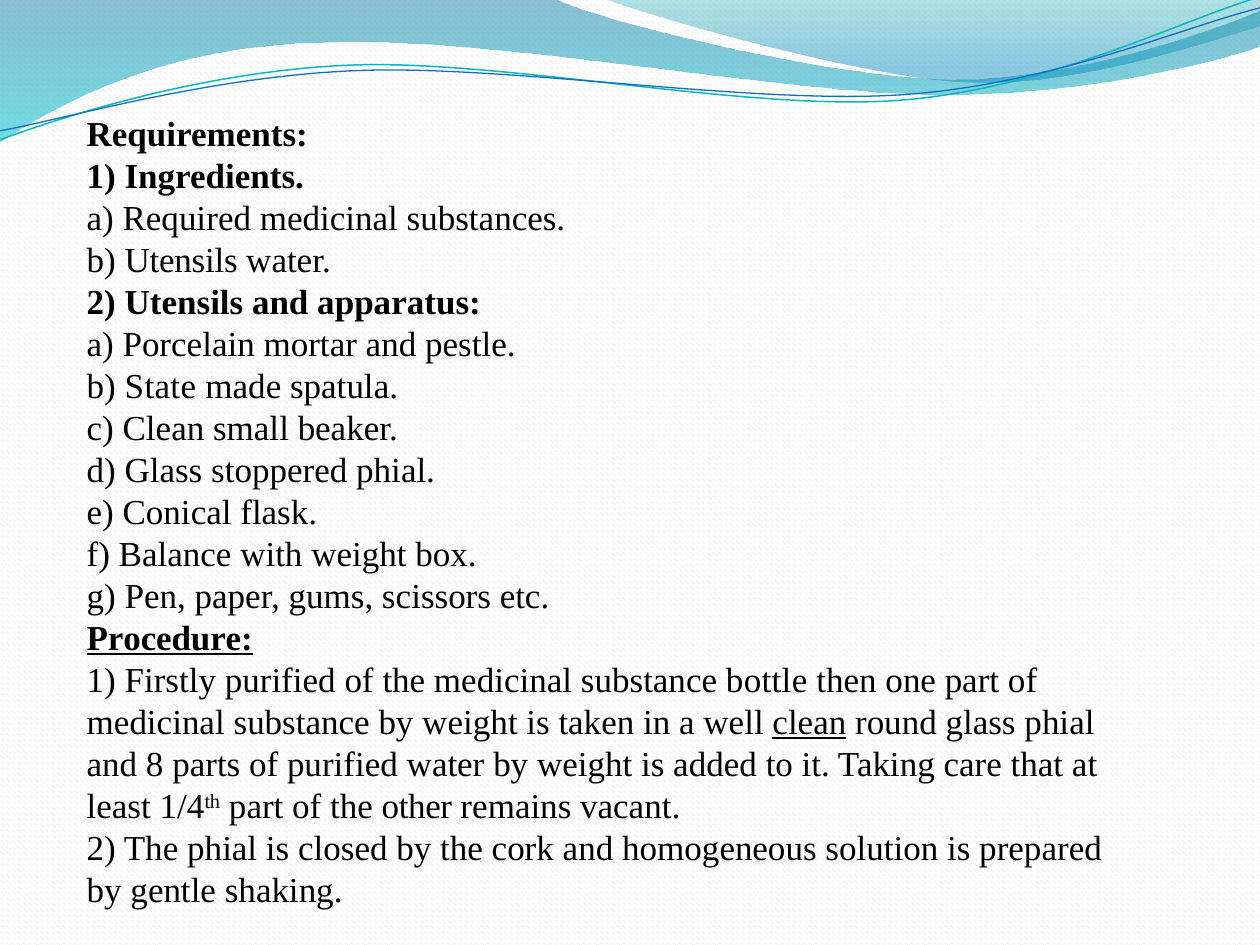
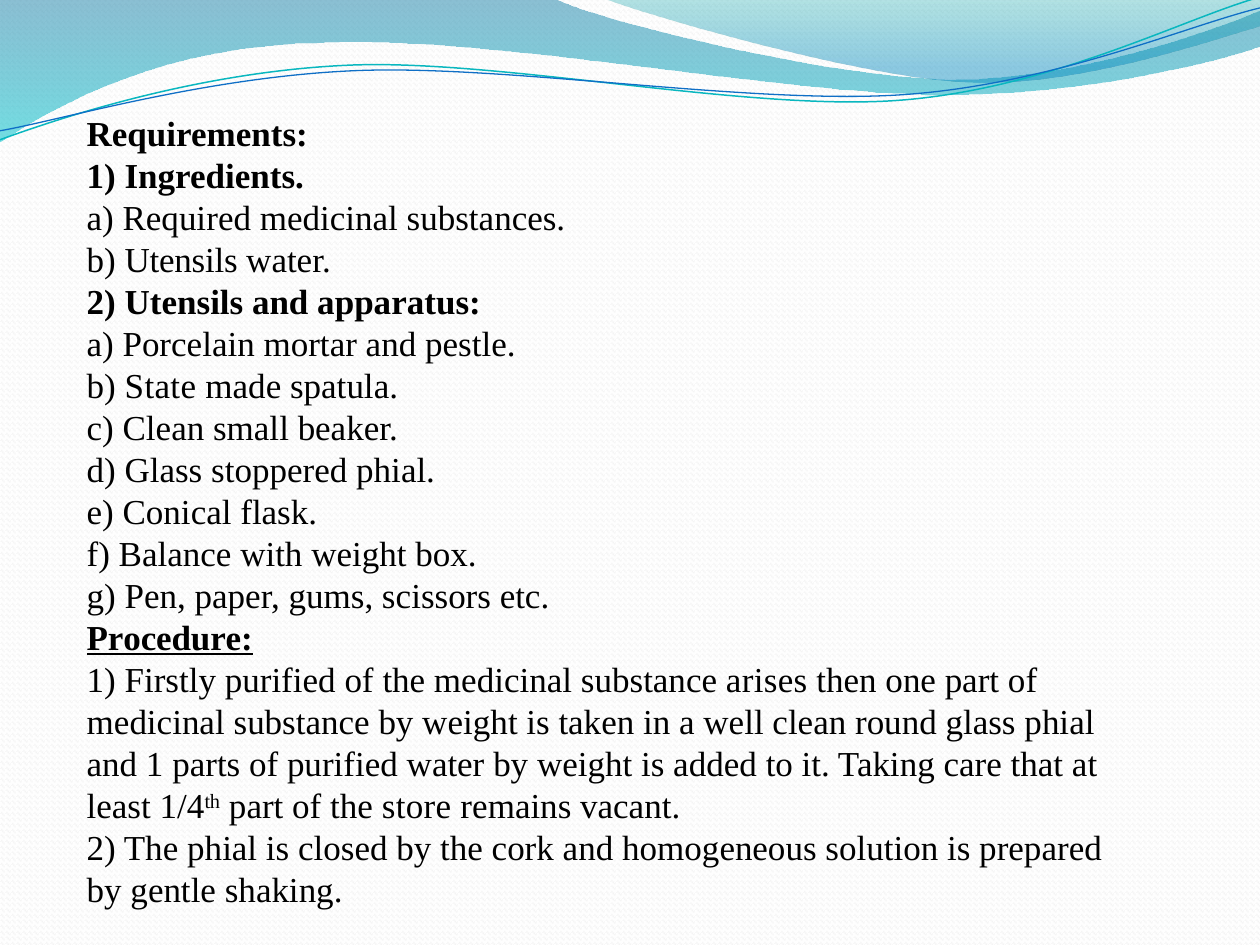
bottle: bottle -> arises
clean at (809, 723) underline: present -> none
and 8: 8 -> 1
other: other -> store
